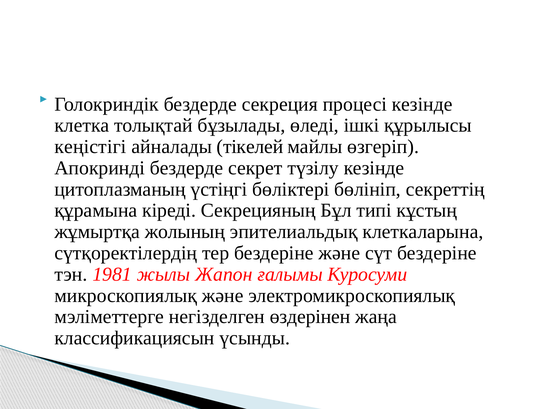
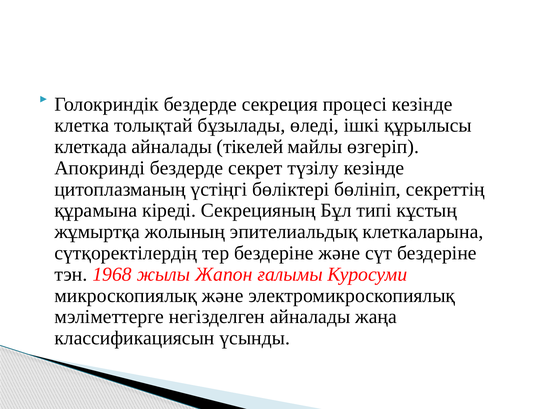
кеңістігі: кеңістігі -> клеткада
1981: 1981 -> 1968
негізделген өздерінен: өздерінен -> айналады
